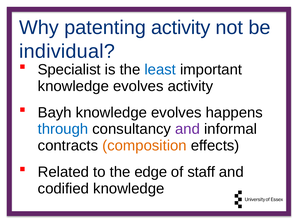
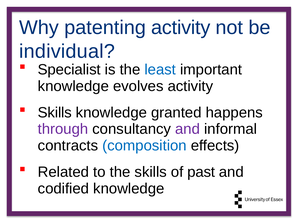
Bayh at (55, 113): Bayh -> Skills
evolves at (176, 113): evolves -> granted
through colour: blue -> purple
composition colour: orange -> blue
the edge: edge -> skills
staff: staff -> past
